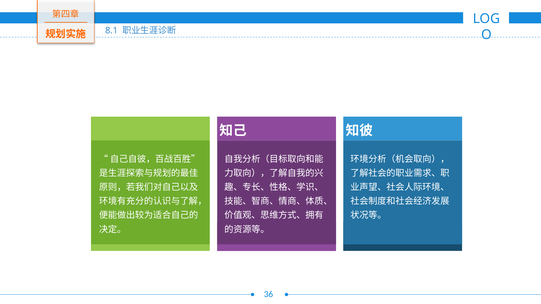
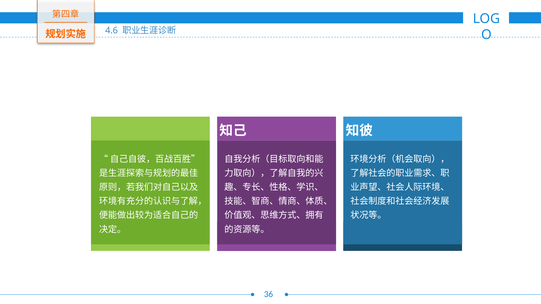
8.1: 8.1 -> 4.6
